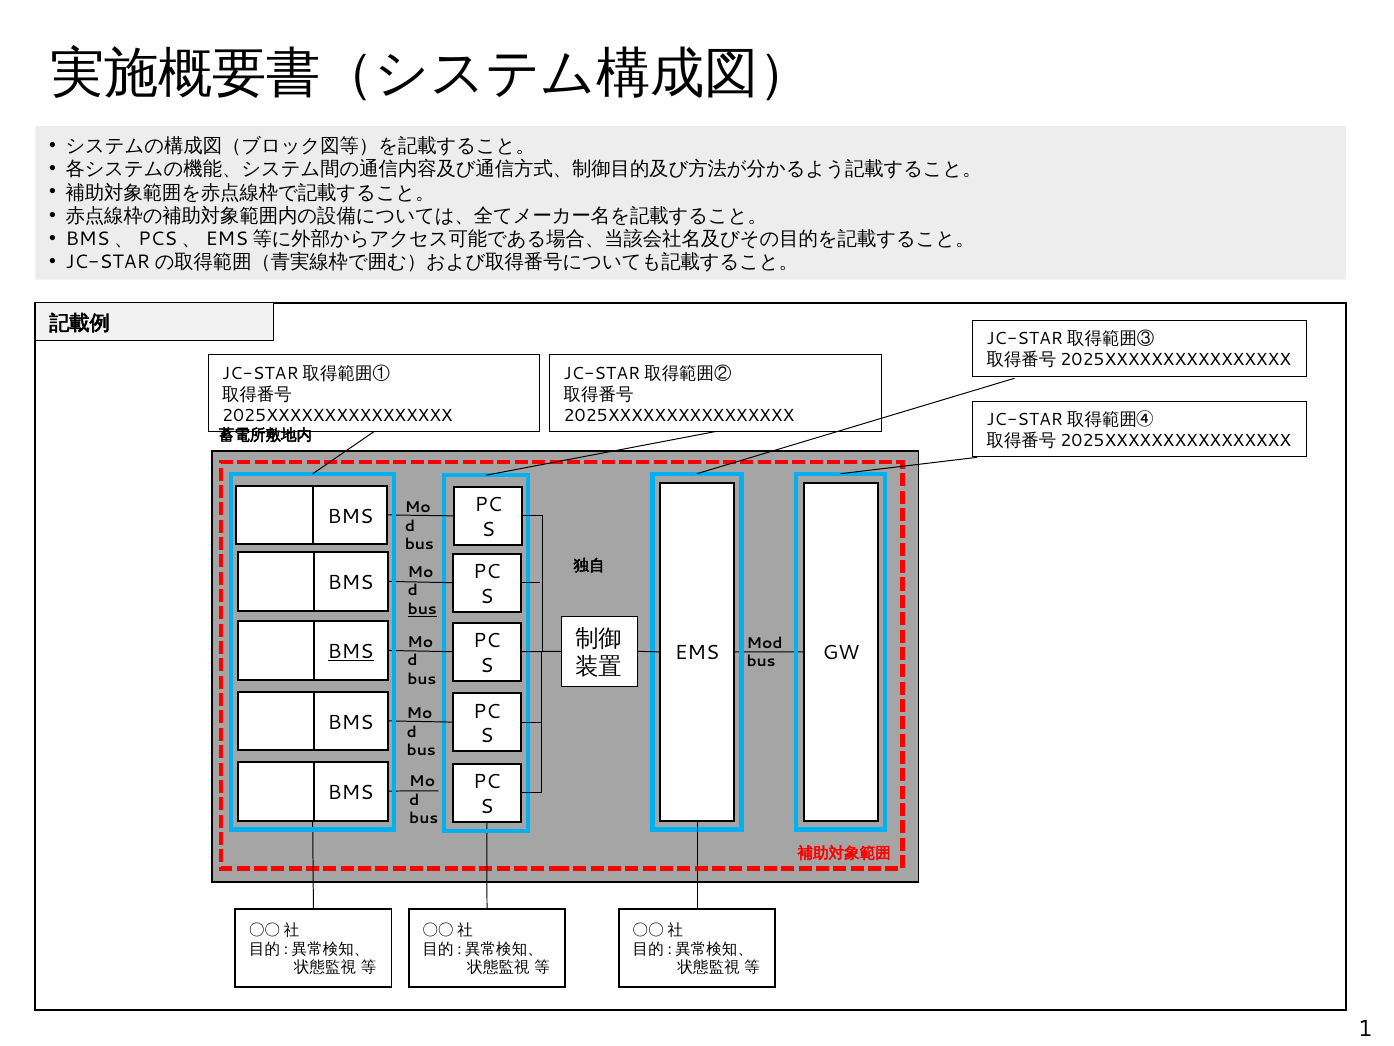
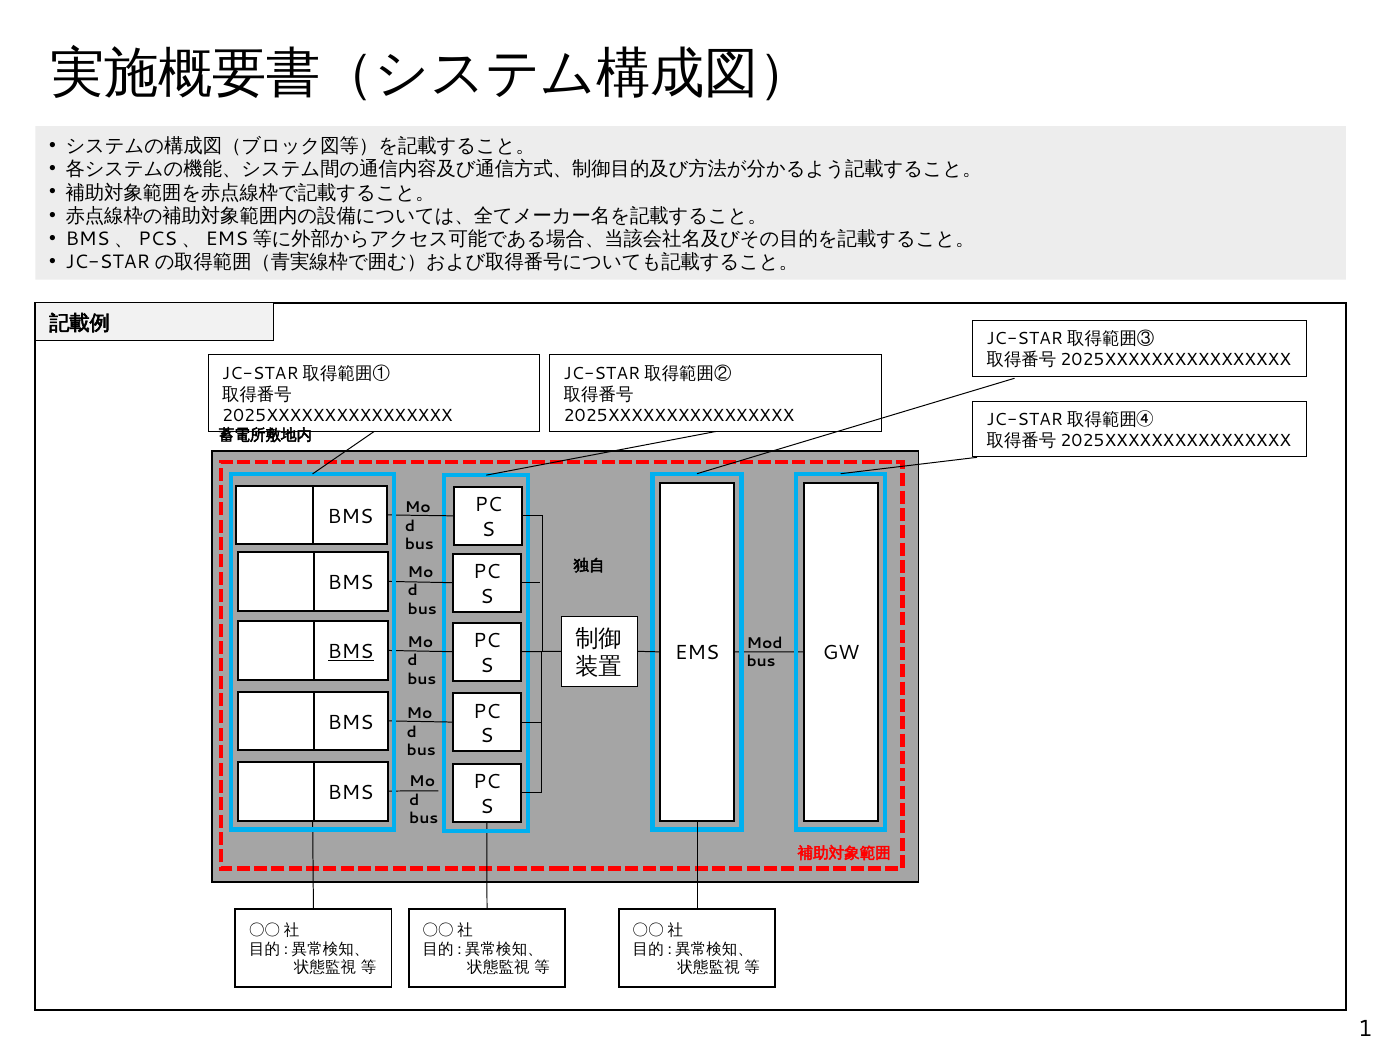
bus at (422, 609) underline: present -> none
